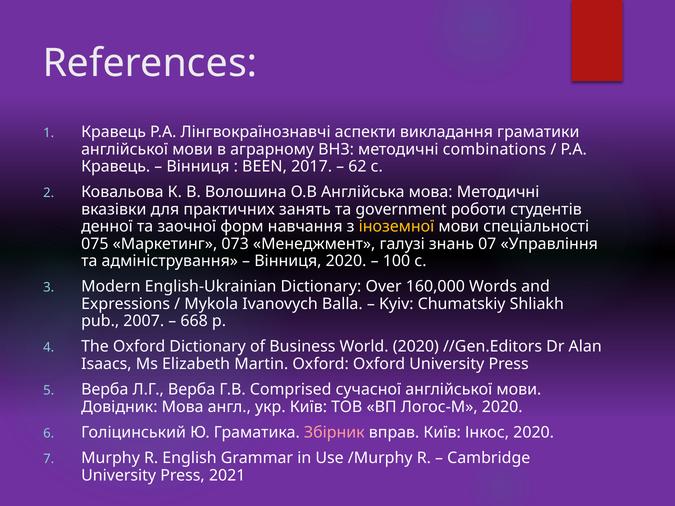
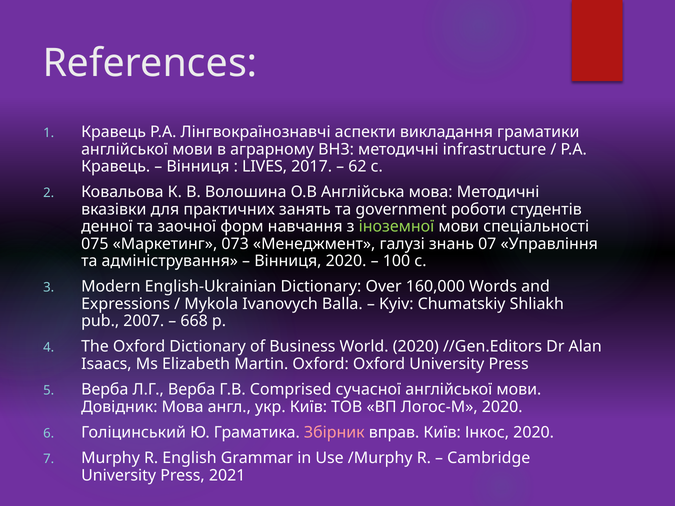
combinations: combinations -> infrastructure
BEEN: BEEN -> LIVES
іноземної colour: yellow -> light green
